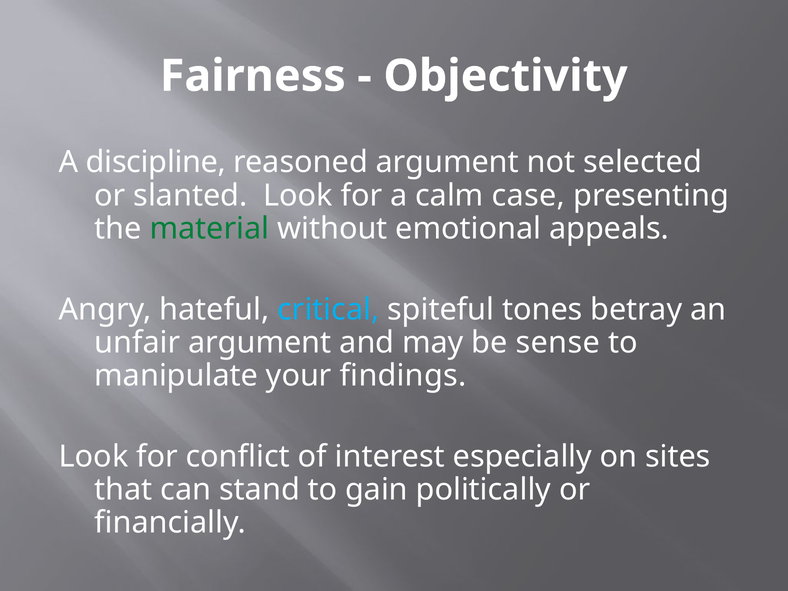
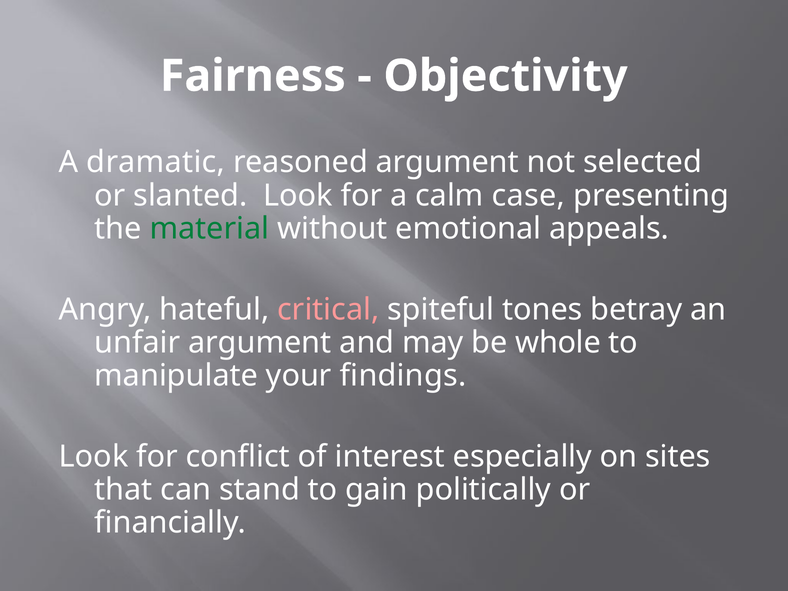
discipline: discipline -> dramatic
critical colour: light blue -> pink
sense: sense -> whole
